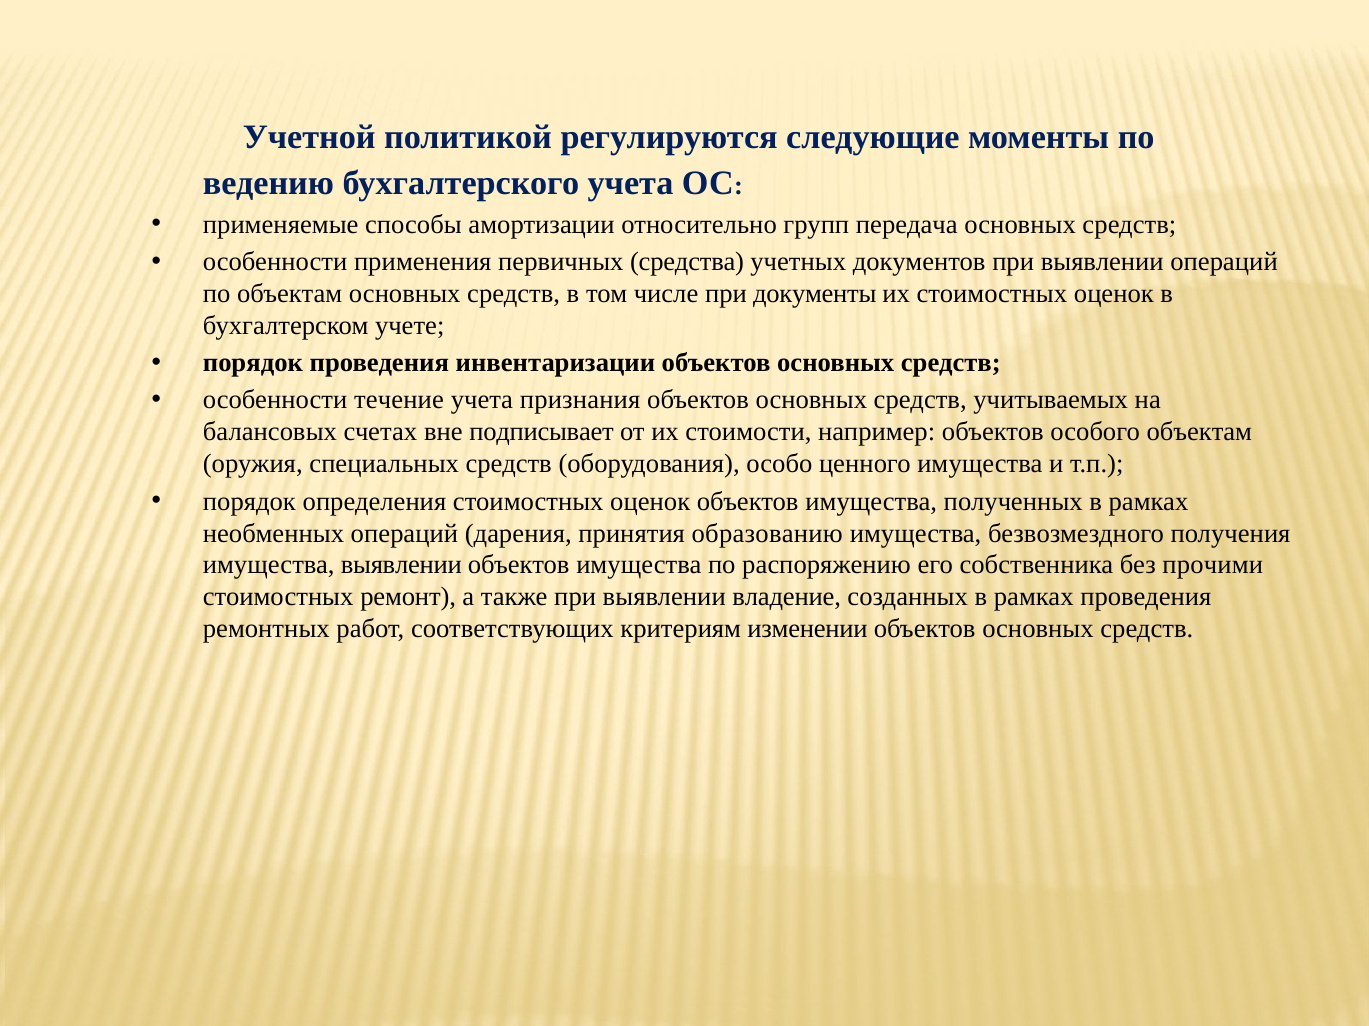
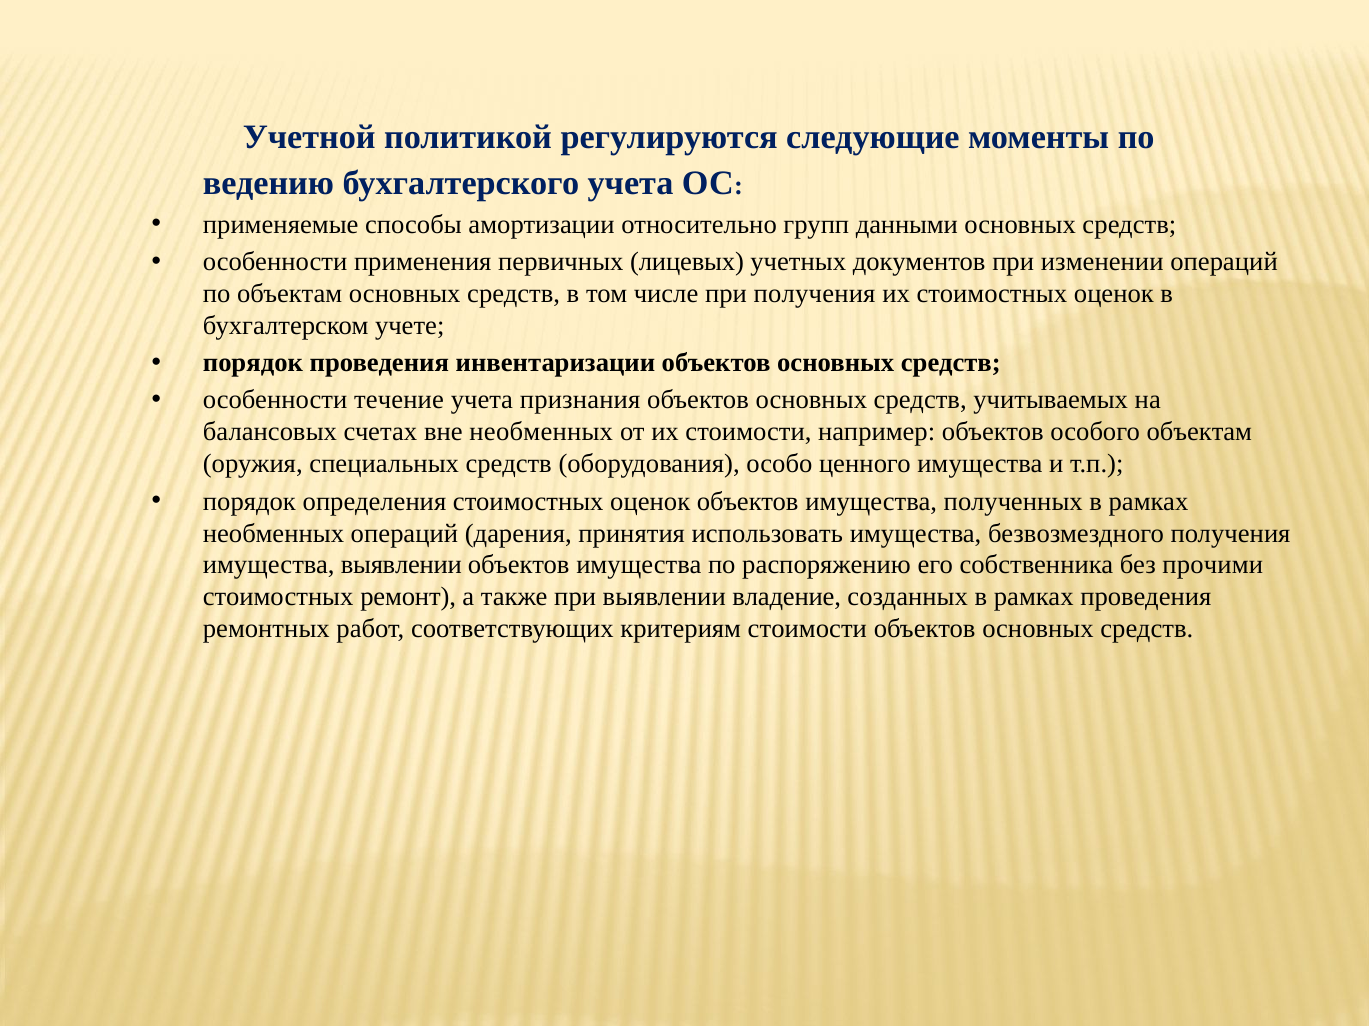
передача: передача -> данными
средства: средства -> лицевых
документов при выявлении: выявлении -> изменении
при документы: документы -> получения
вне подписывает: подписывает -> необменных
образованию: образованию -> использовать
критериям изменении: изменении -> стоимости
